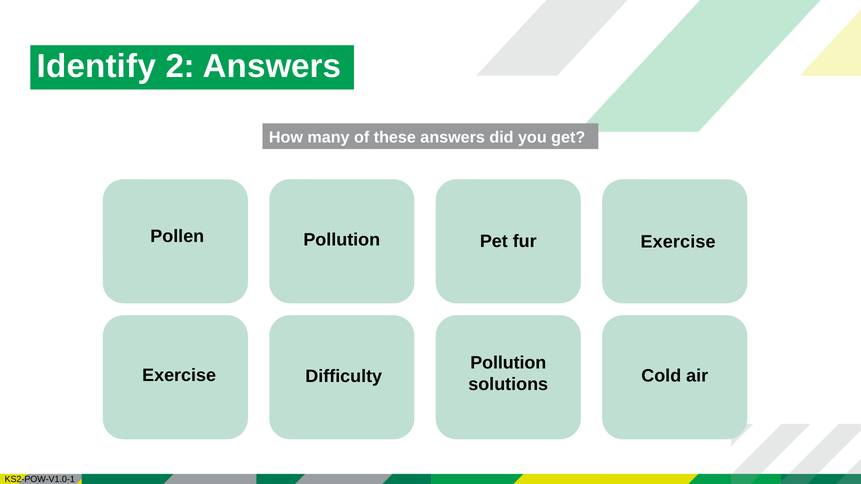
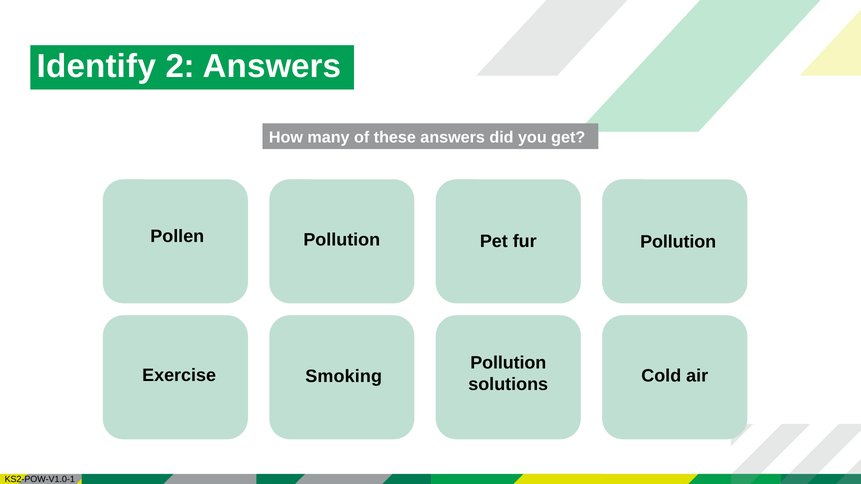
Exercise at (678, 242): Exercise -> Pollution
Difficulty: Difficulty -> Smoking
